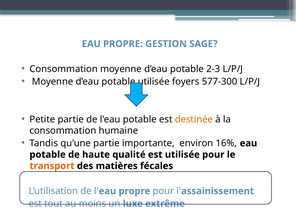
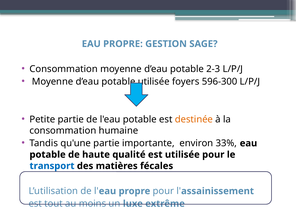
577-300: 577-300 -> 596-300
16%: 16% -> 33%
transport colour: orange -> blue
